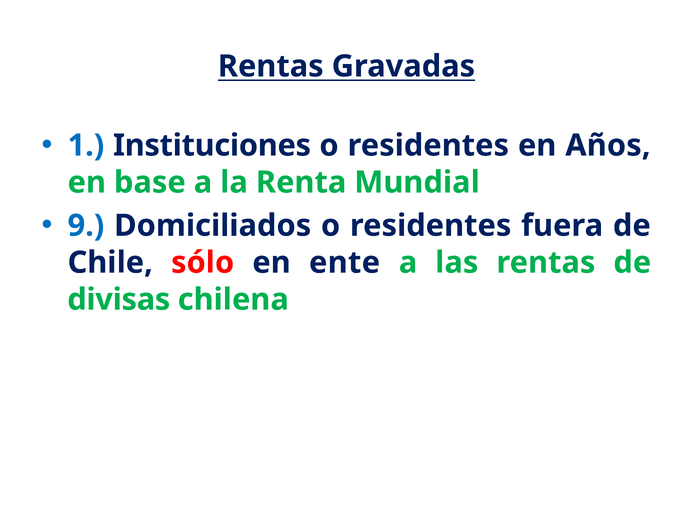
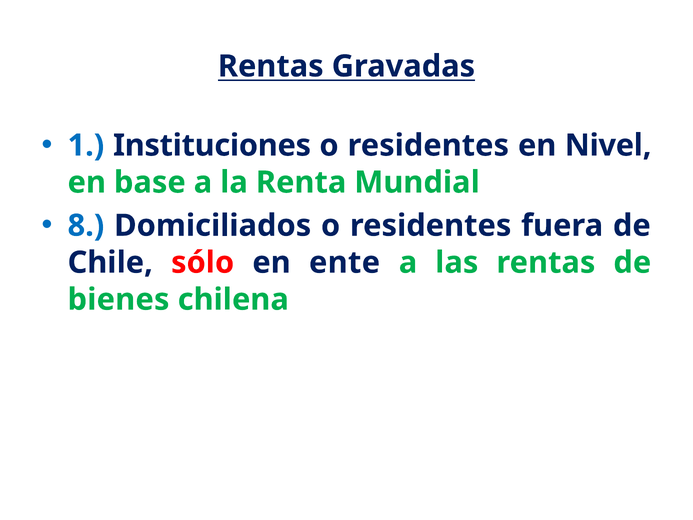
Años: Años -> Nivel
9: 9 -> 8
divisas: divisas -> bienes
